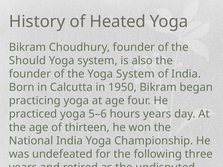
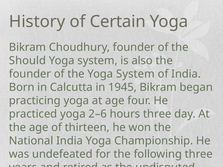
Heated: Heated -> Certain
1950: 1950 -> 1945
5–6: 5–6 -> 2–6
hours years: years -> three
